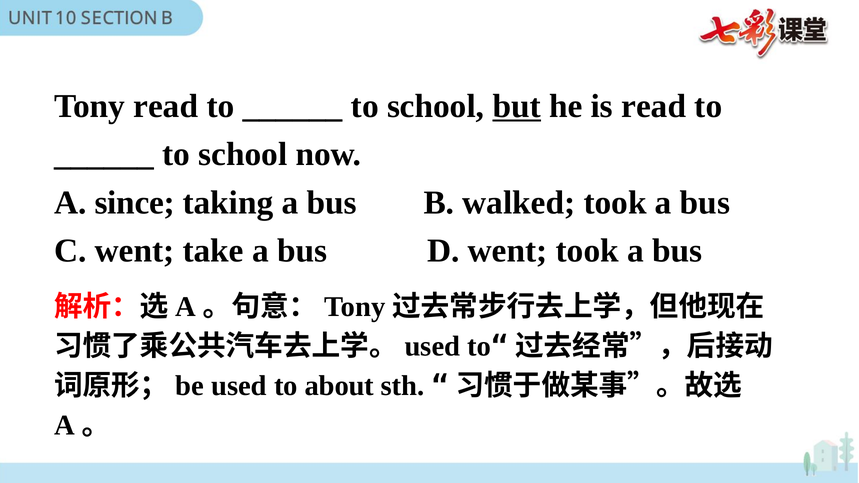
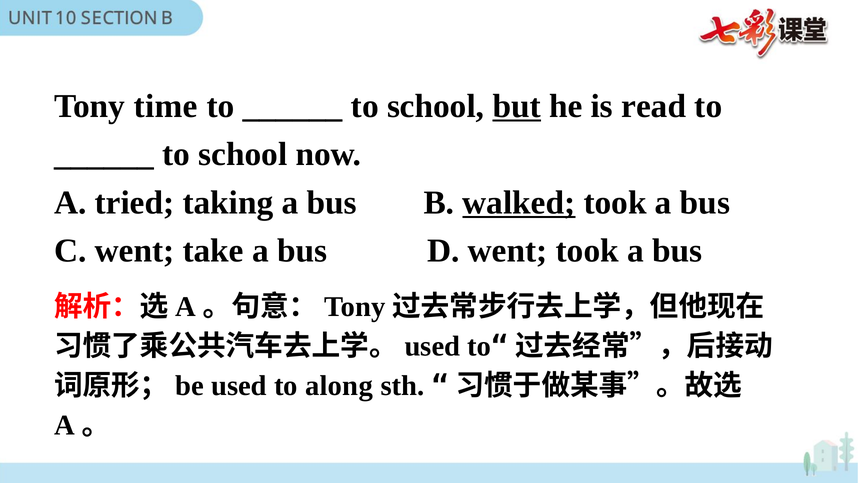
Tony read: read -> time
since: since -> tried
walked underline: none -> present
about: about -> along
